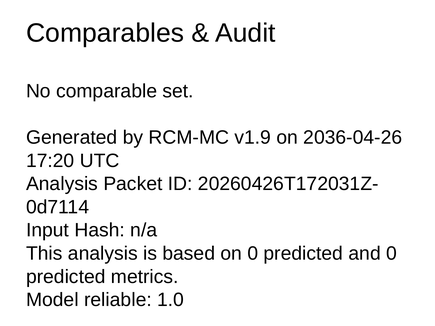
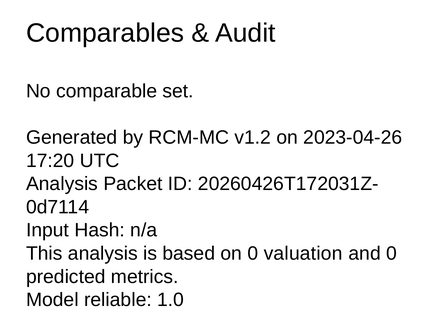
v1.9: v1.9 -> v1.2
2036-04-26: 2036-04-26 -> 2023-04-26
on 0 predicted: predicted -> valuation
